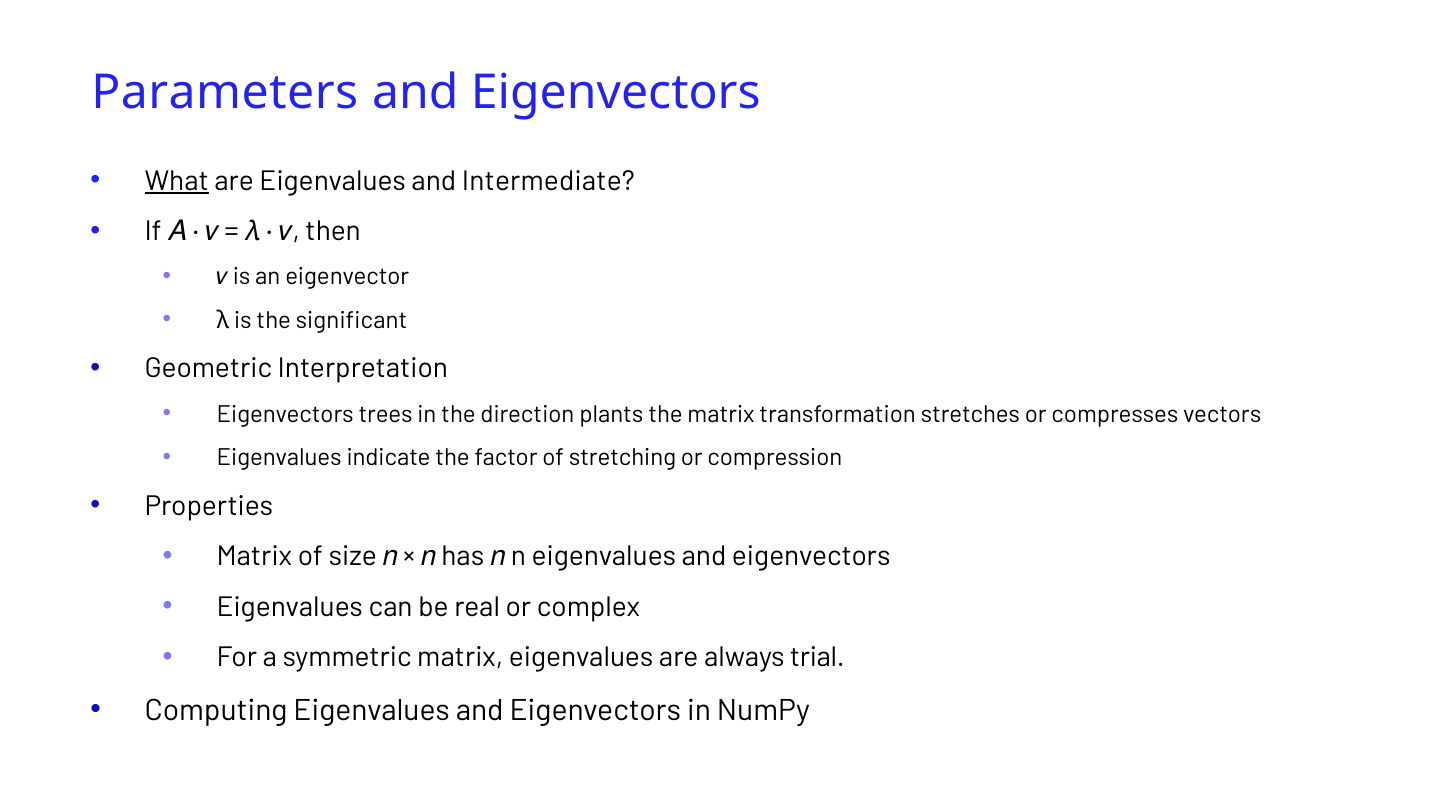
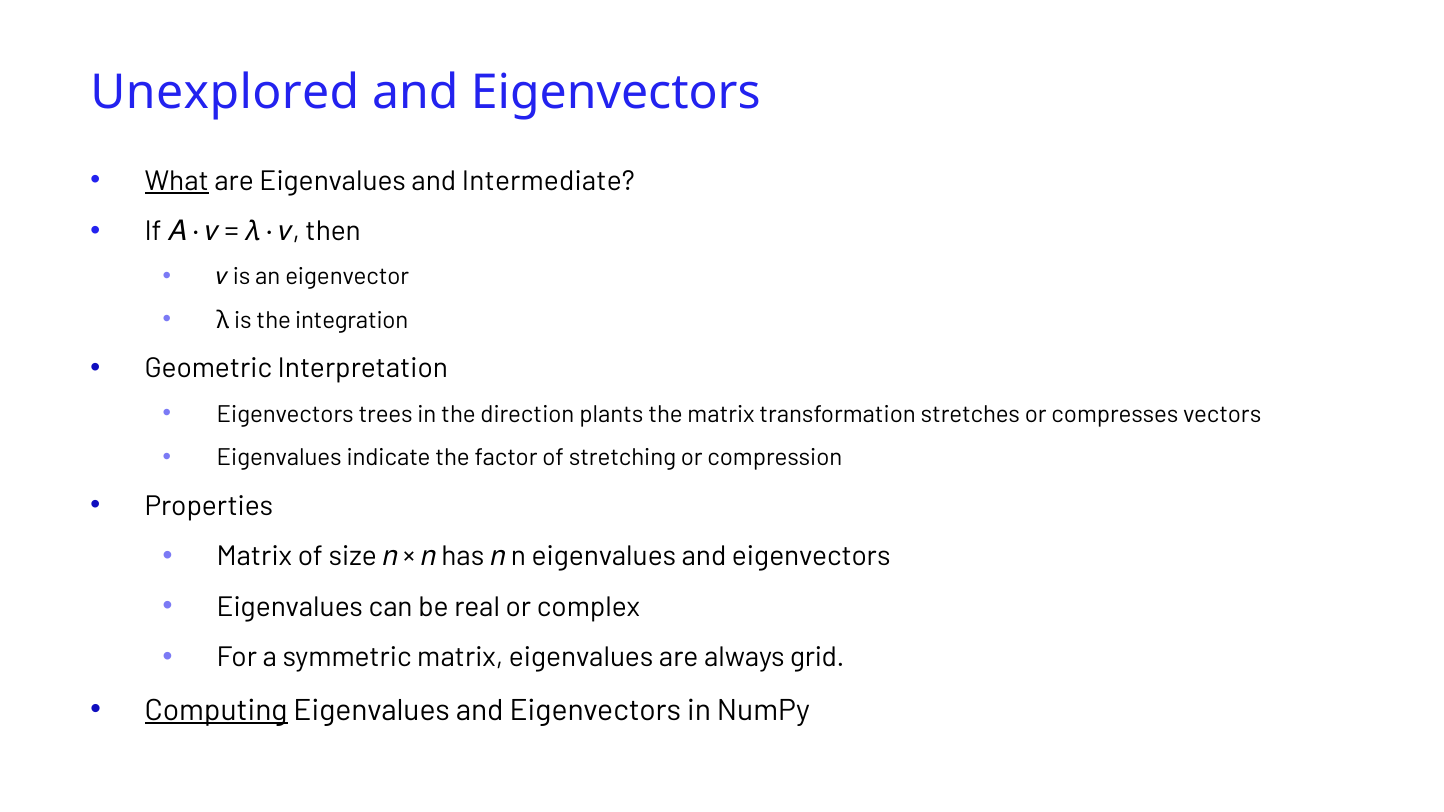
Parameters: Parameters -> Unexplored
significant: significant -> integration
trial: trial -> grid
Computing underline: none -> present
